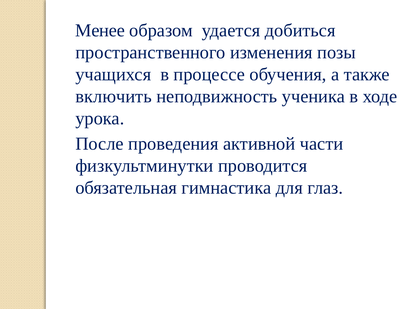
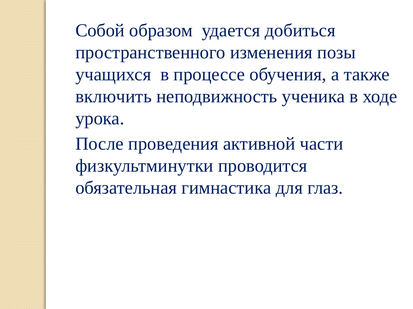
Менее: Менее -> Собой
